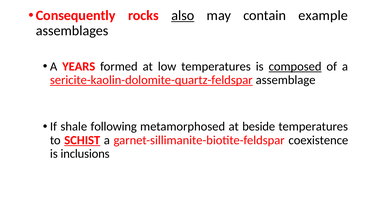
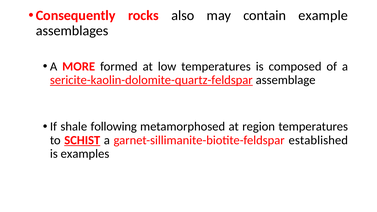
also underline: present -> none
YEARS: YEARS -> MORE
composed underline: present -> none
beside: beside -> region
coexistence: coexistence -> established
inclusions: inclusions -> examples
